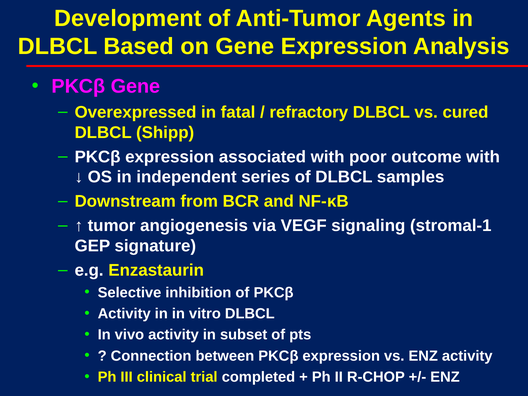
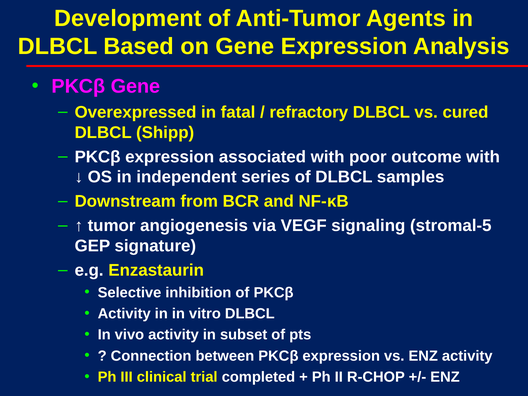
stromal-1: stromal-1 -> stromal-5
